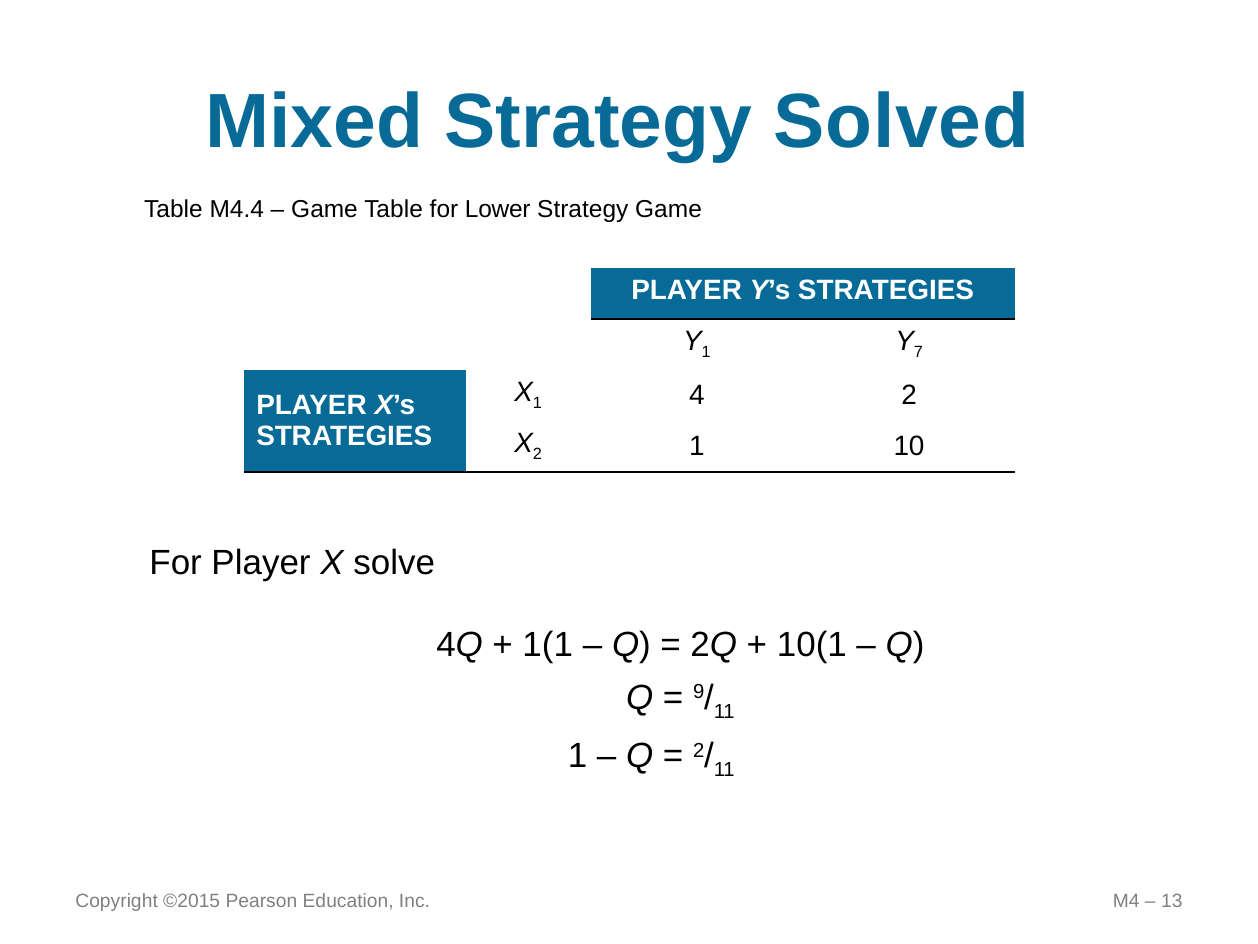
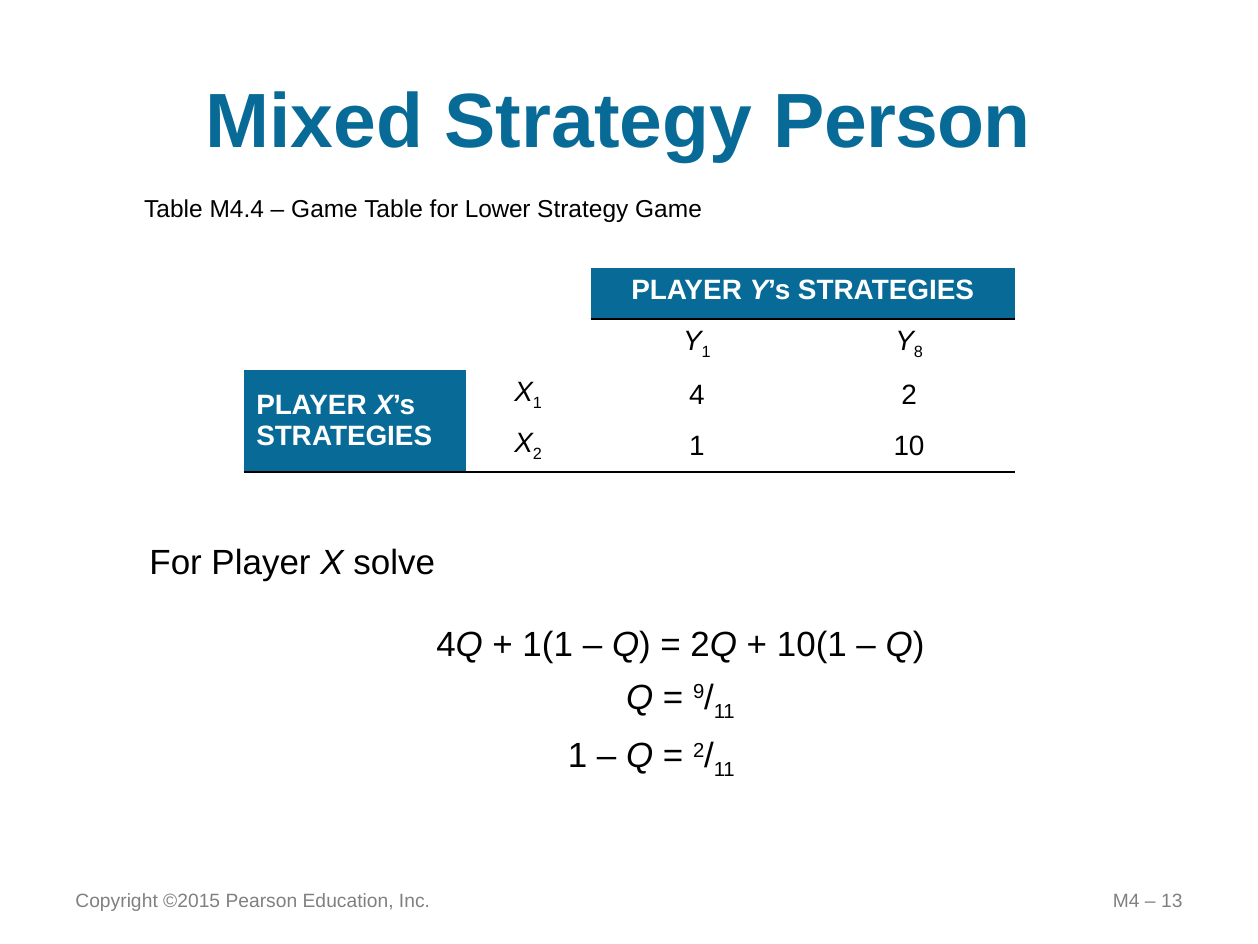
Solved: Solved -> Person
7: 7 -> 8
